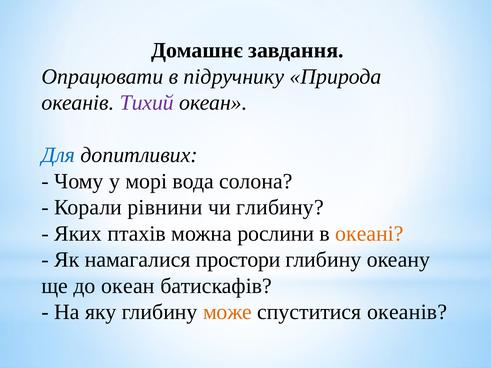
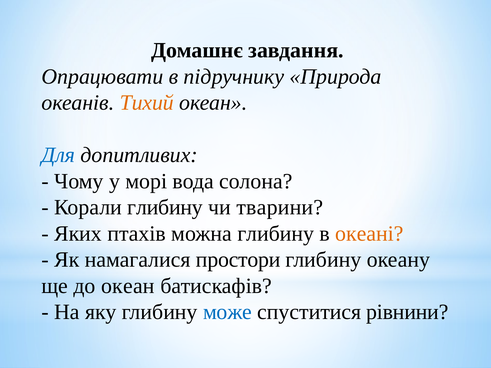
Тихий colour: purple -> orange
Корали рівнини: рівнини -> глибину
чи глибину: глибину -> тварини
можна рослини: рослини -> глибину
може colour: orange -> blue
спуститися океанів: океанів -> рівнини
